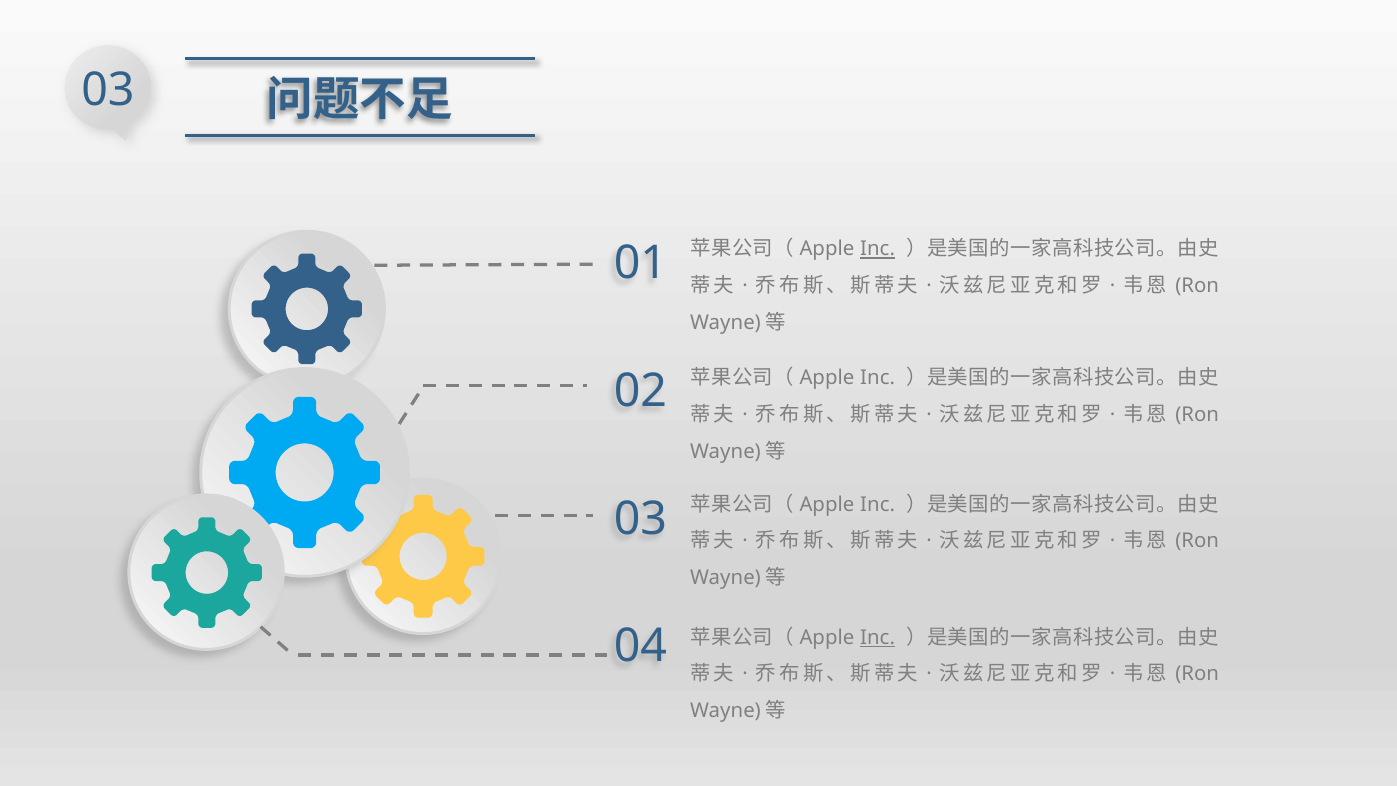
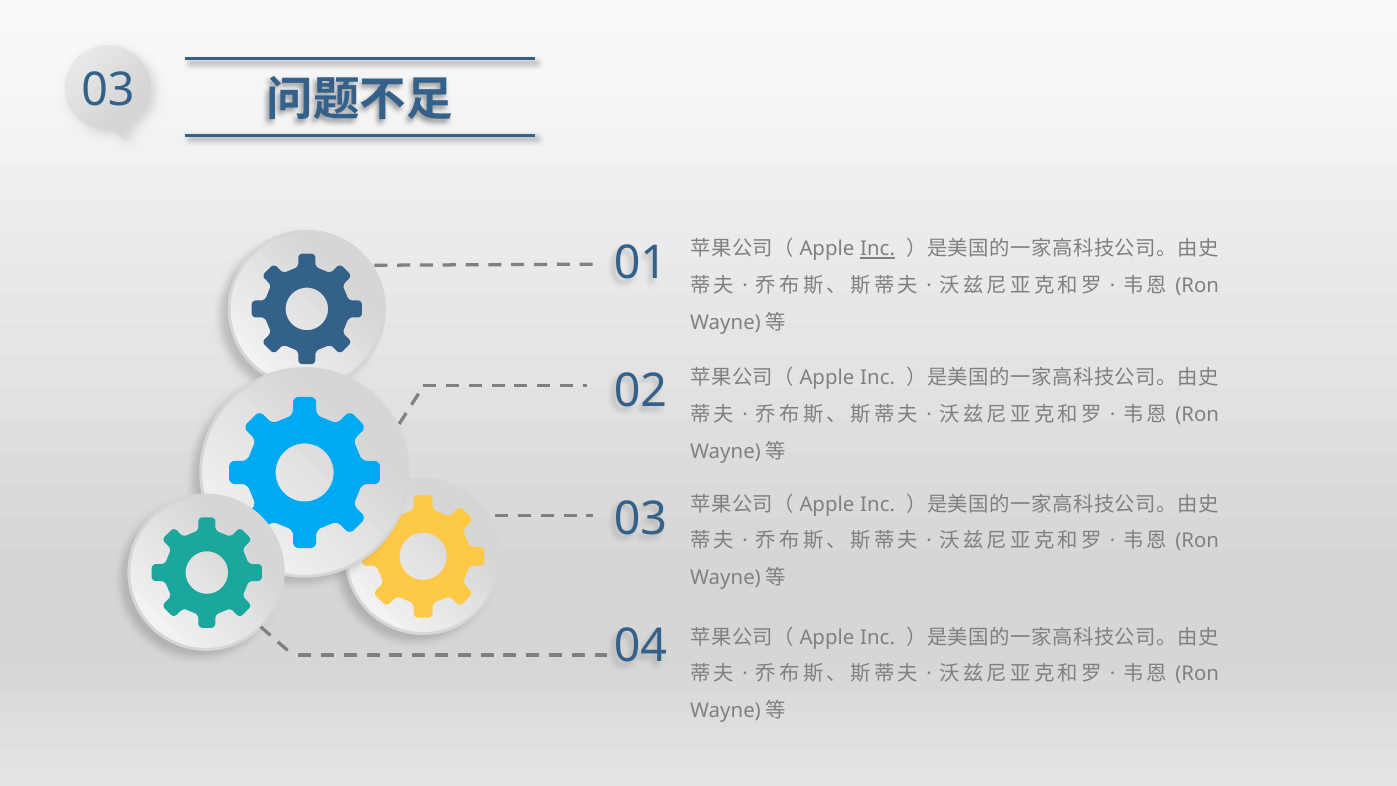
Inc at (878, 637) underline: present -> none
